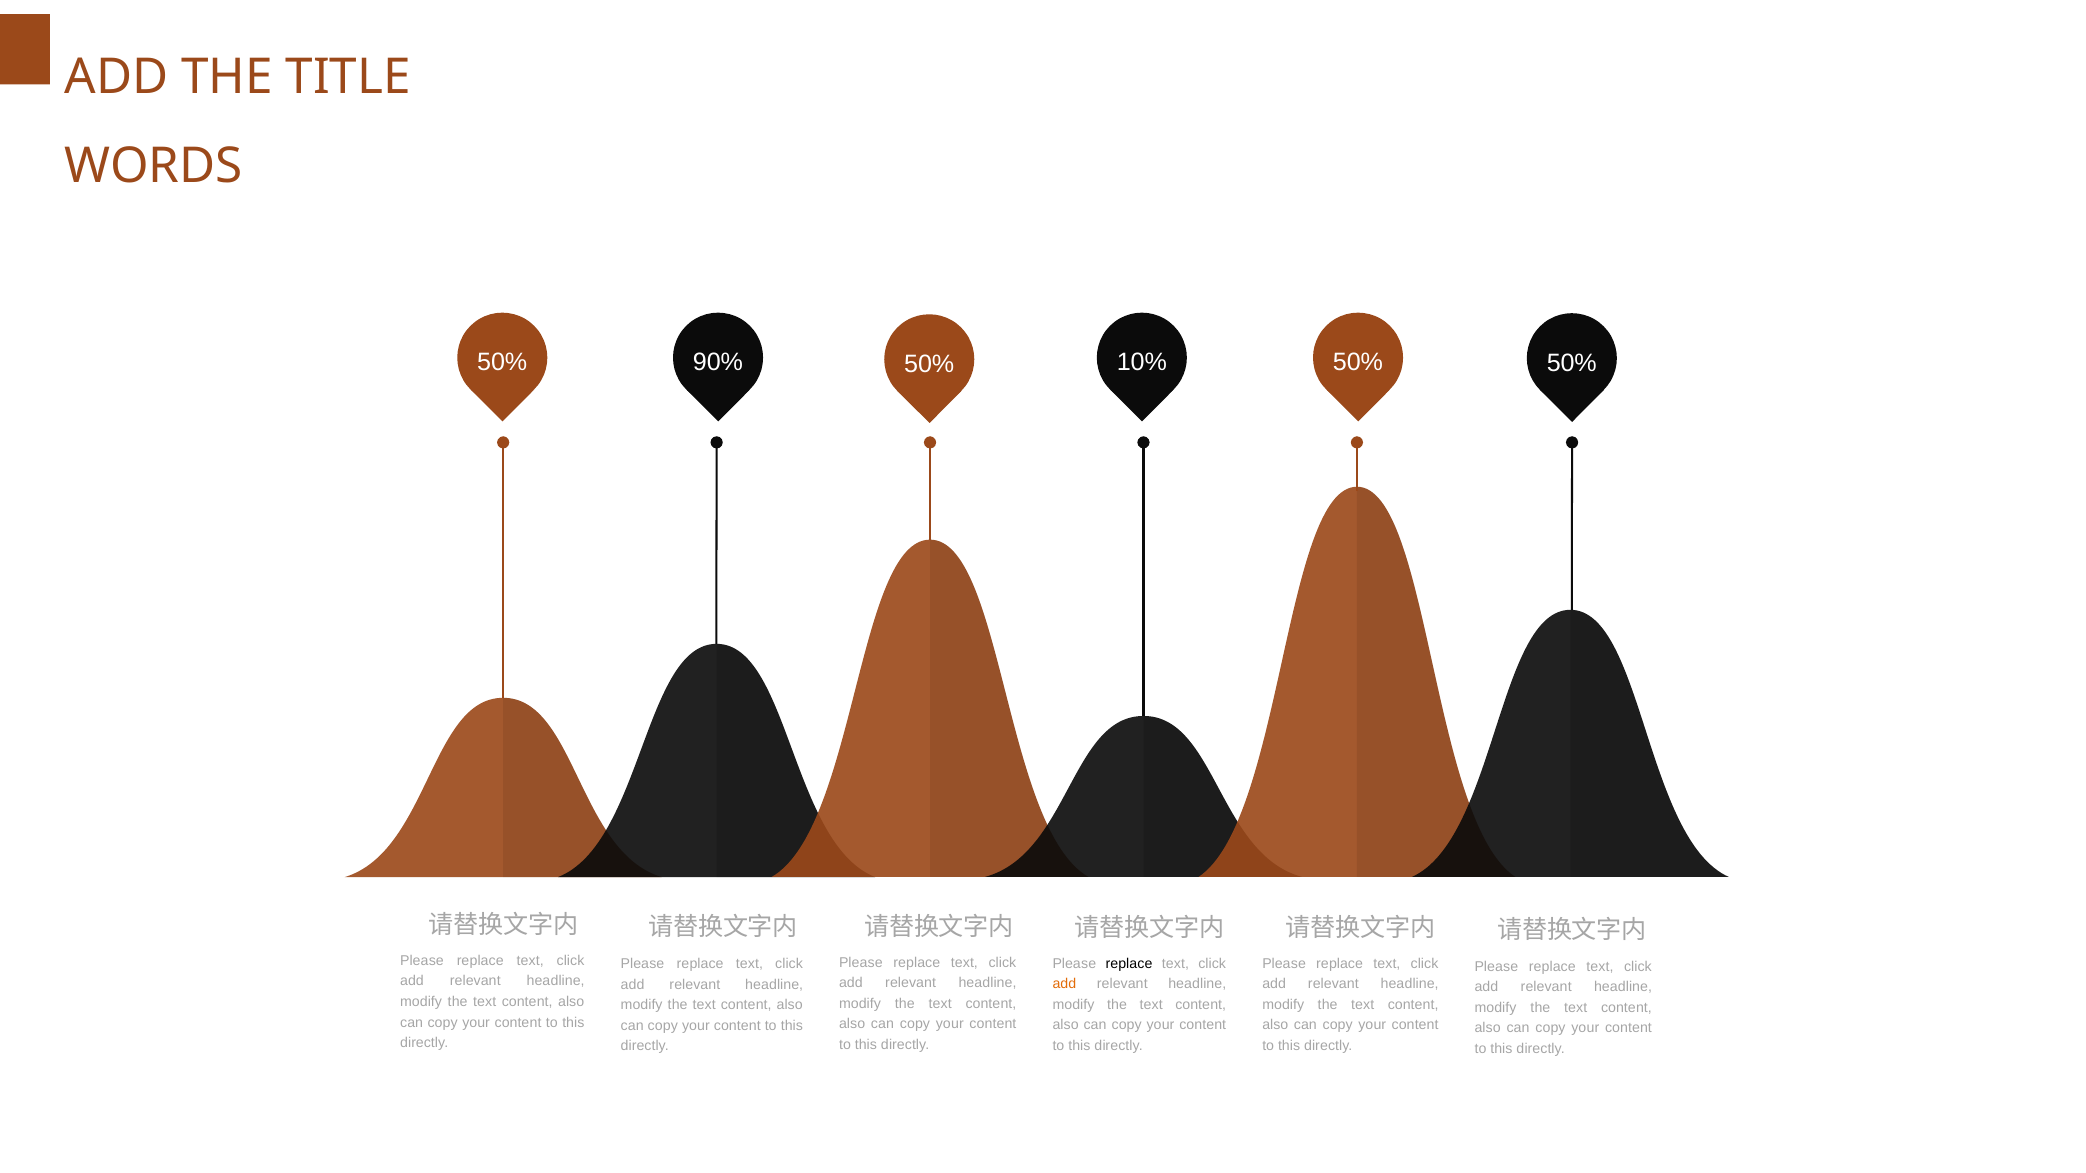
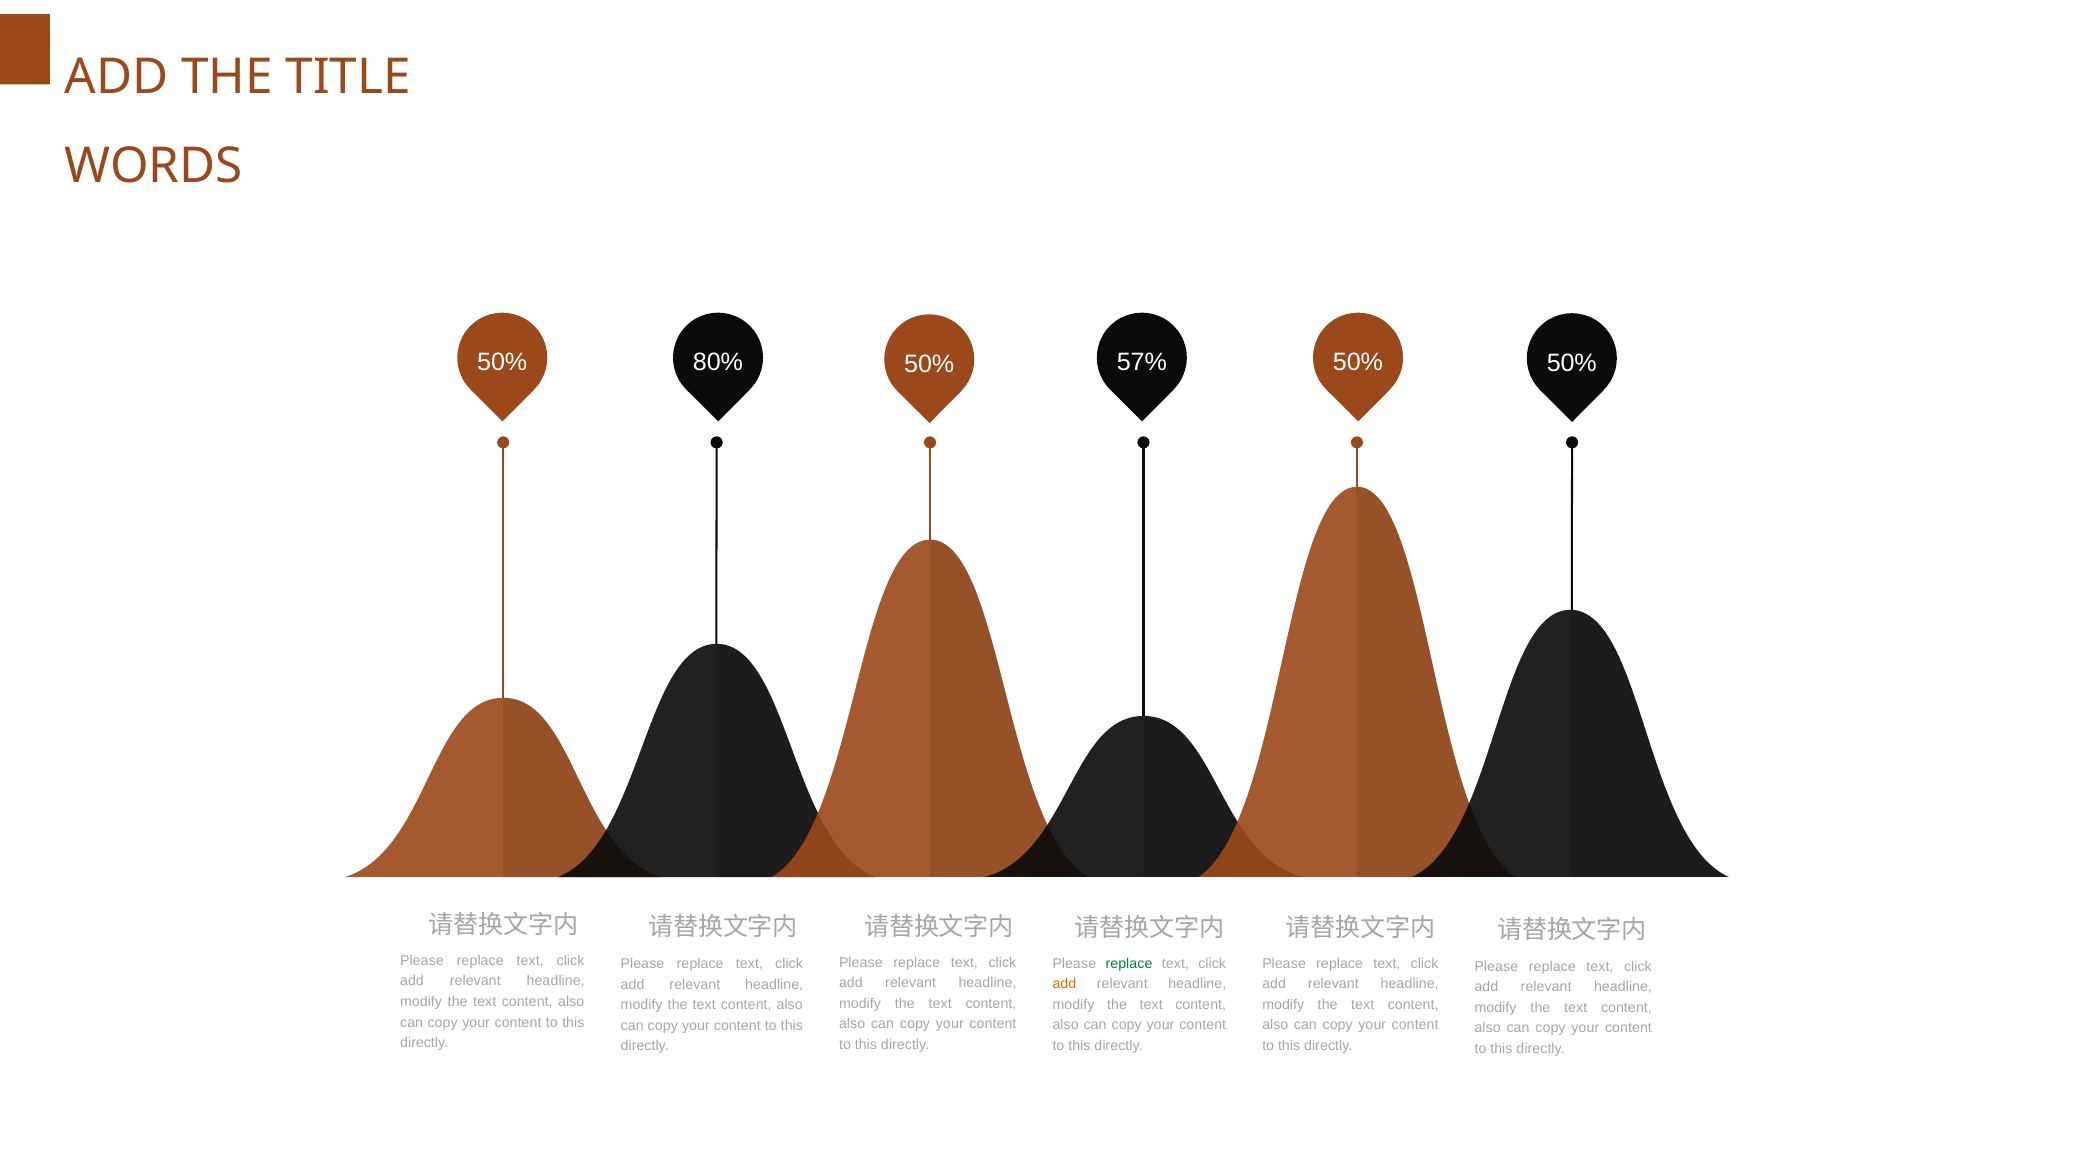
90%: 90% -> 80%
10%: 10% -> 57%
replace at (1129, 964) colour: black -> green
